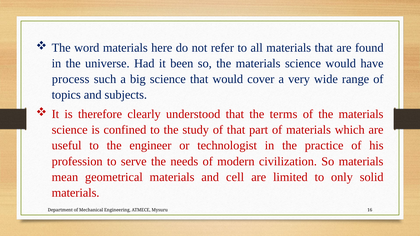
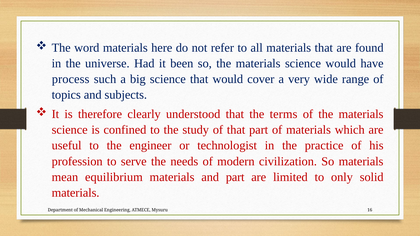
geometrical: geometrical -> equilibrium
and cell: cell -> part
